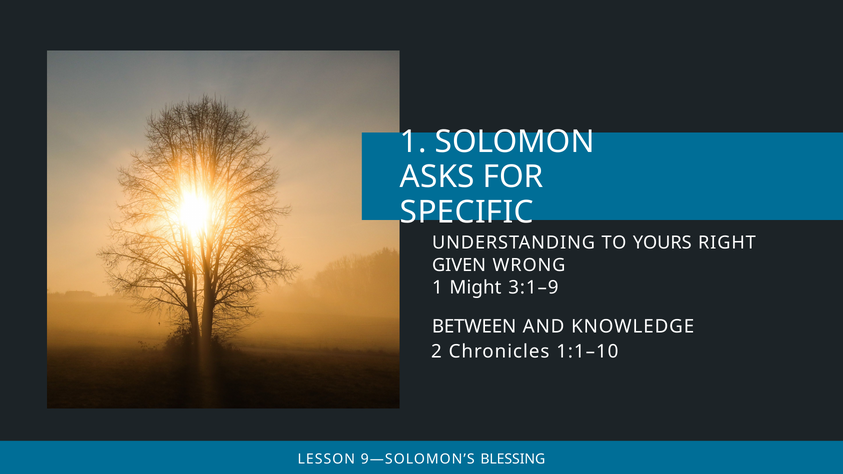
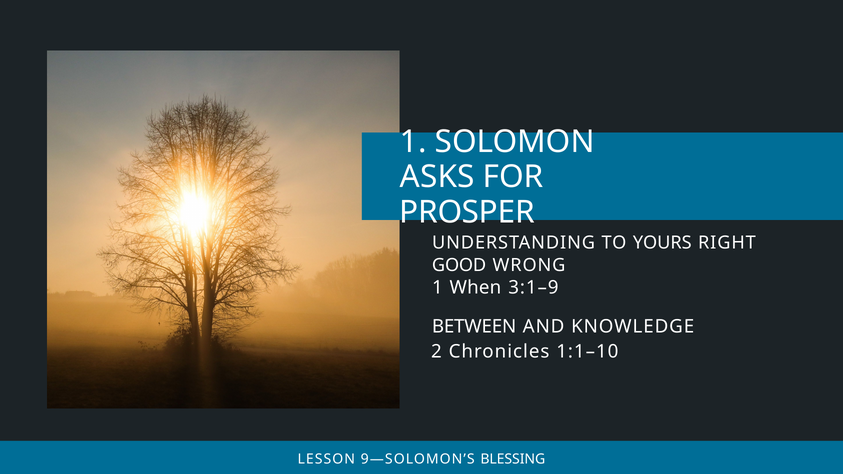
SPECIFIC: SPECIFIC -> PROSPER
GIVEN: GIVEN -> GOOD
Might: Might -> When
